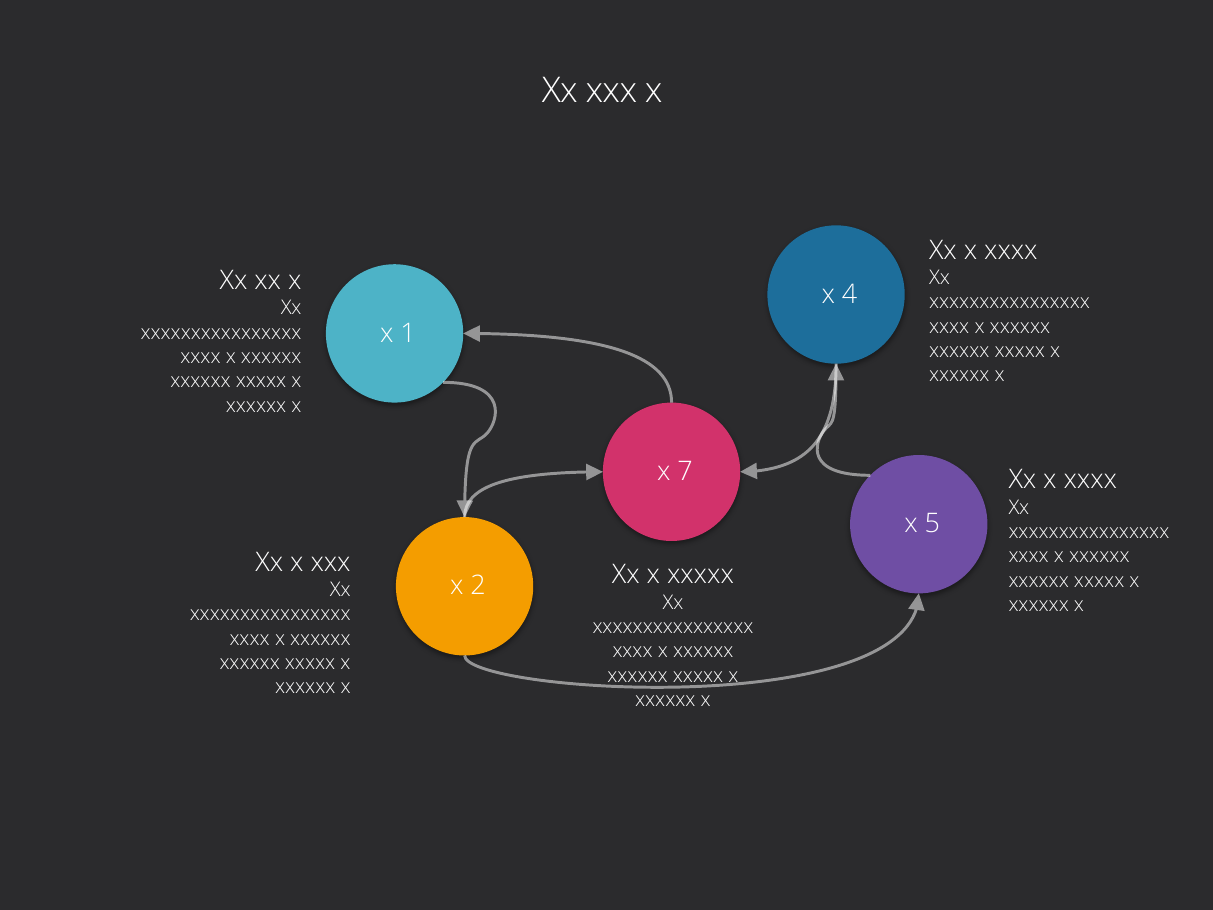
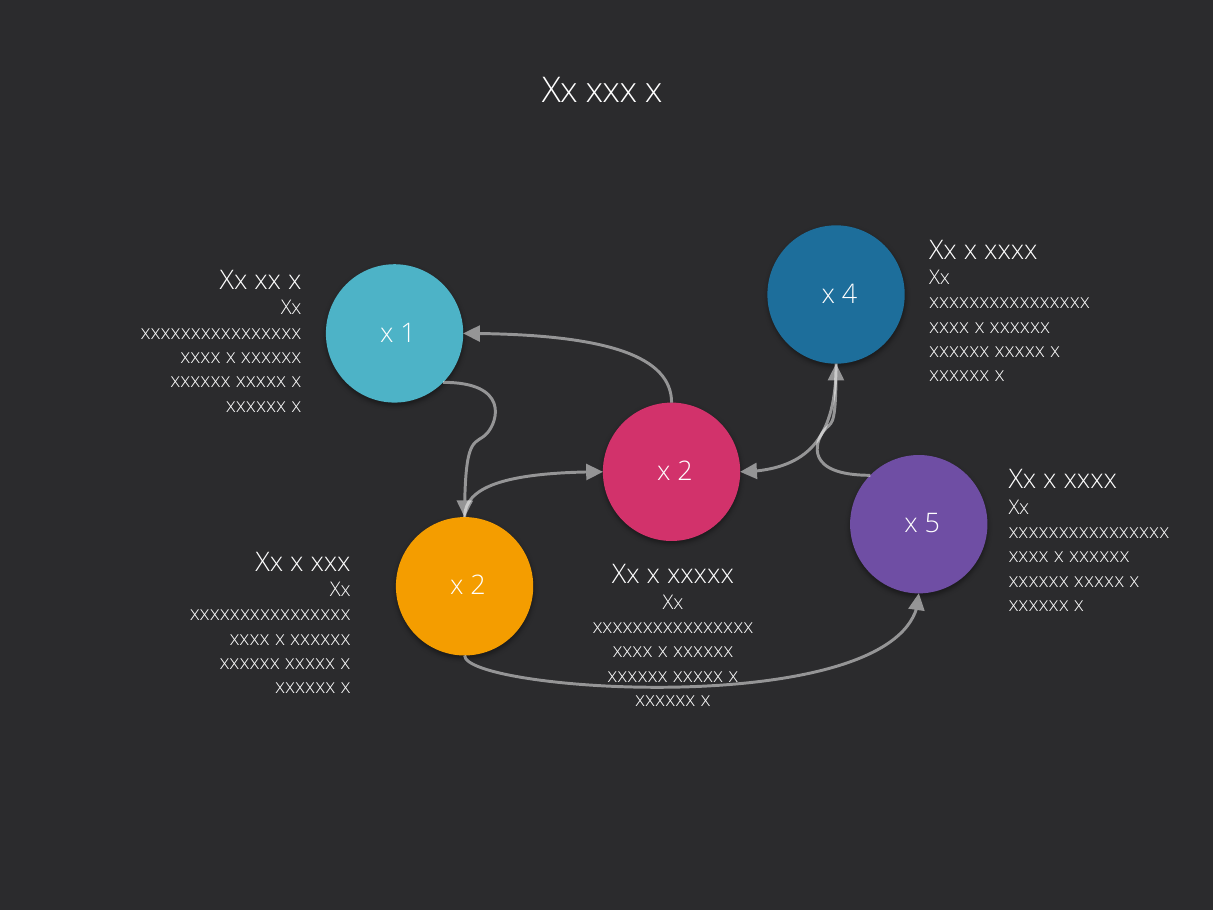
7 at (685, 471): 7 -> 2
